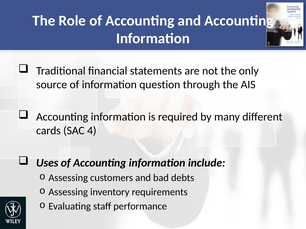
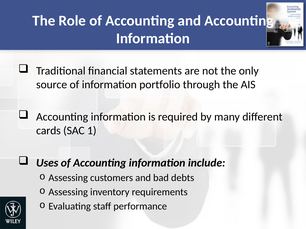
question: question -> portfolio
4: 4 -> 1
